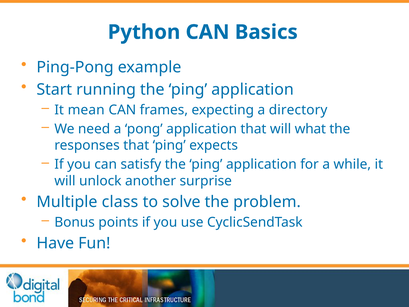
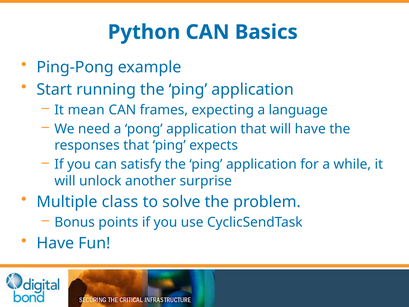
directory: directory -> language
will what: what -> have
